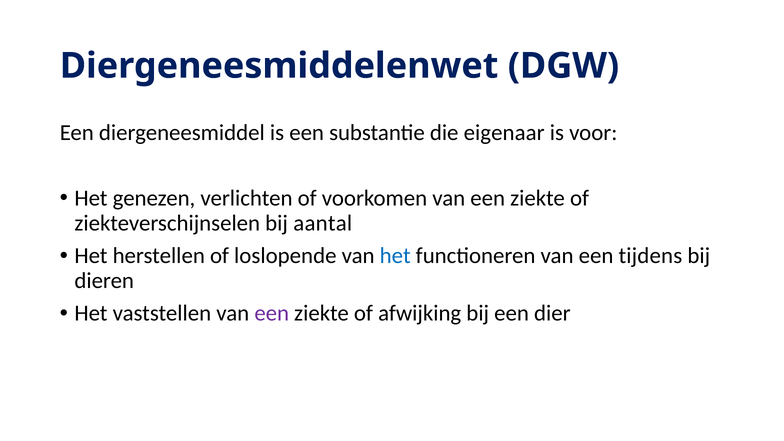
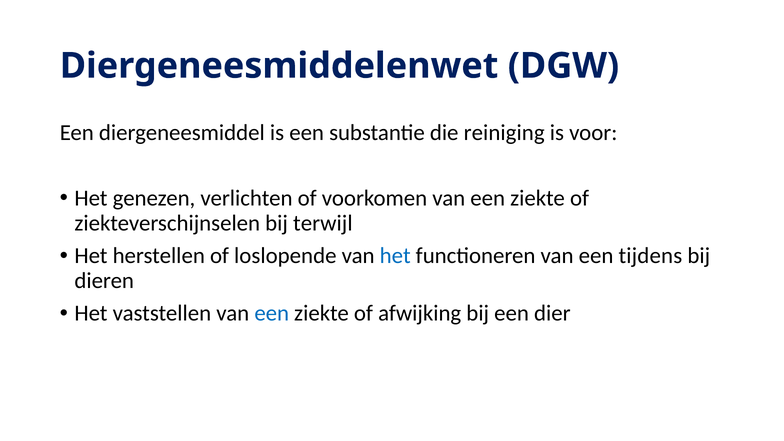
eigenaar: eigenaar -> reiniging
aantal: aantal -> terwijl
een at (272, 313) colour: purple -> blue
